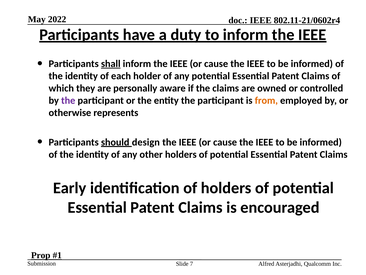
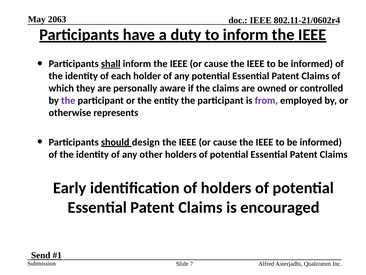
2022: 2022 -> 2063
from colour: orange -> purple
Prop: Prop -> Send
